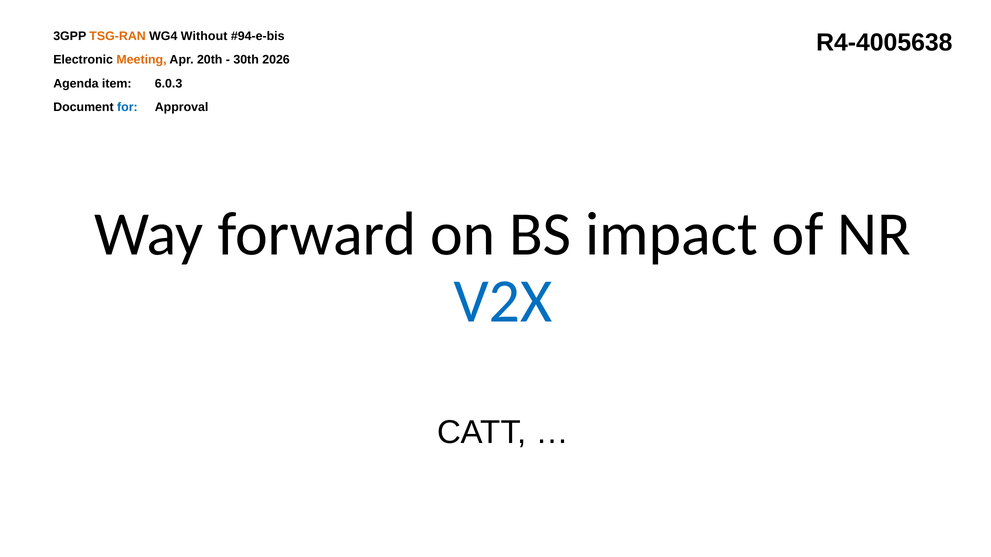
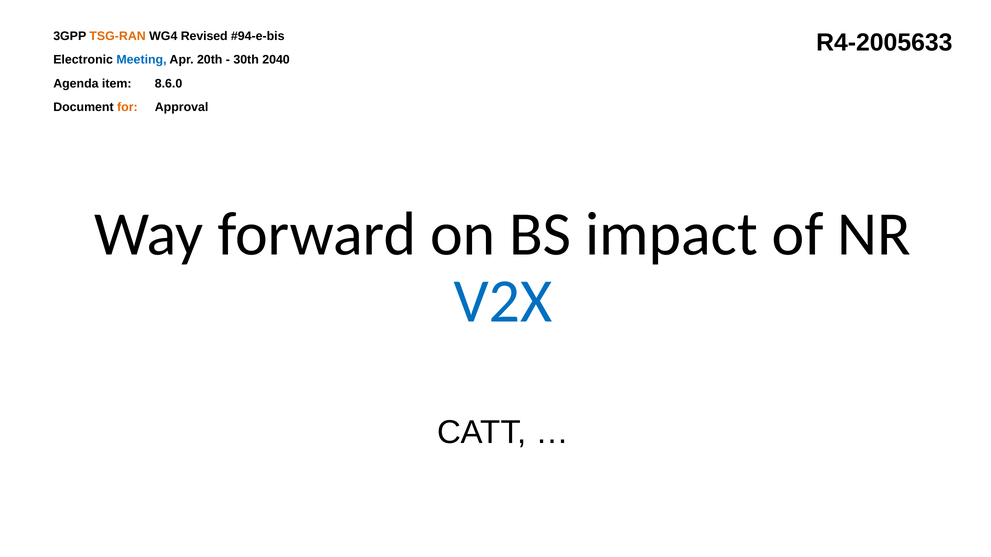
Without: Without -> Revised
R4-4005638: R4-4005638 -> R4-2005633
Meeting colour: orange -> blue
2026: 2026 -> 2040
6.0.3: 6.0.3 -> 8.6.0
for colour: blue -> orange
